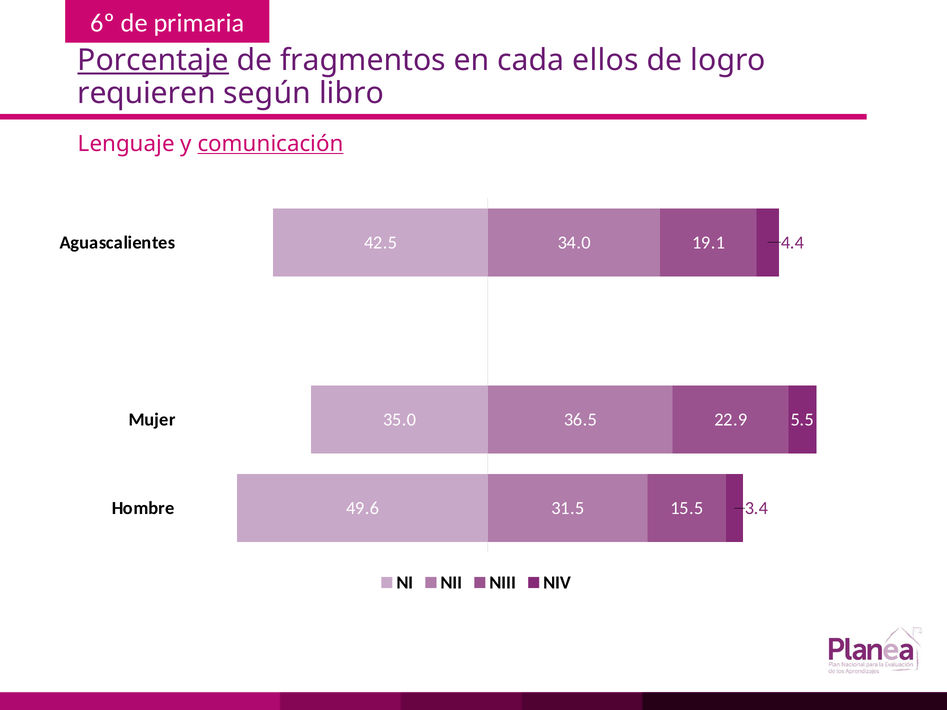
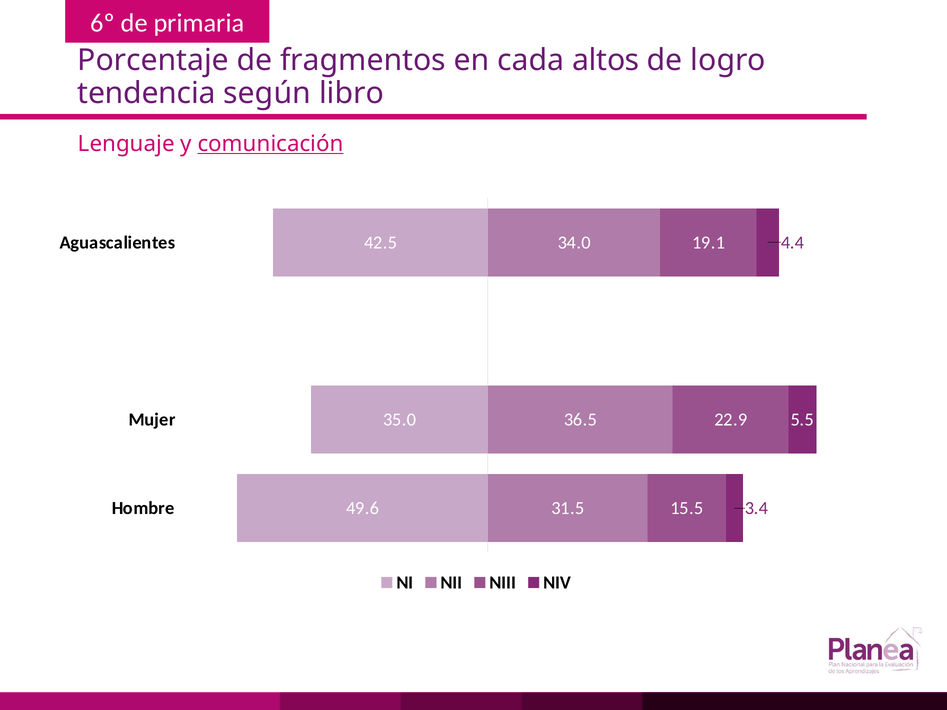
Porcentaje underline: present -> none
ellos: ellos -> altos
requieren: requieren -> tendencia
